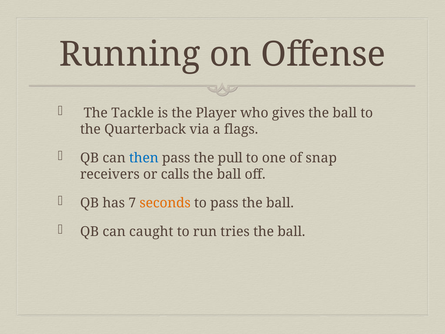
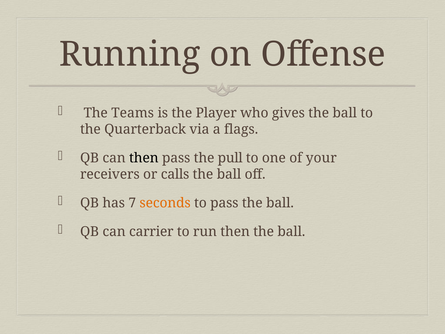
Tackle: Tackle -> Teams
then at (144, 158) colour: blue -> black
snap: snap -> your
caught: caught -> carrier
run tries: tries -> then
